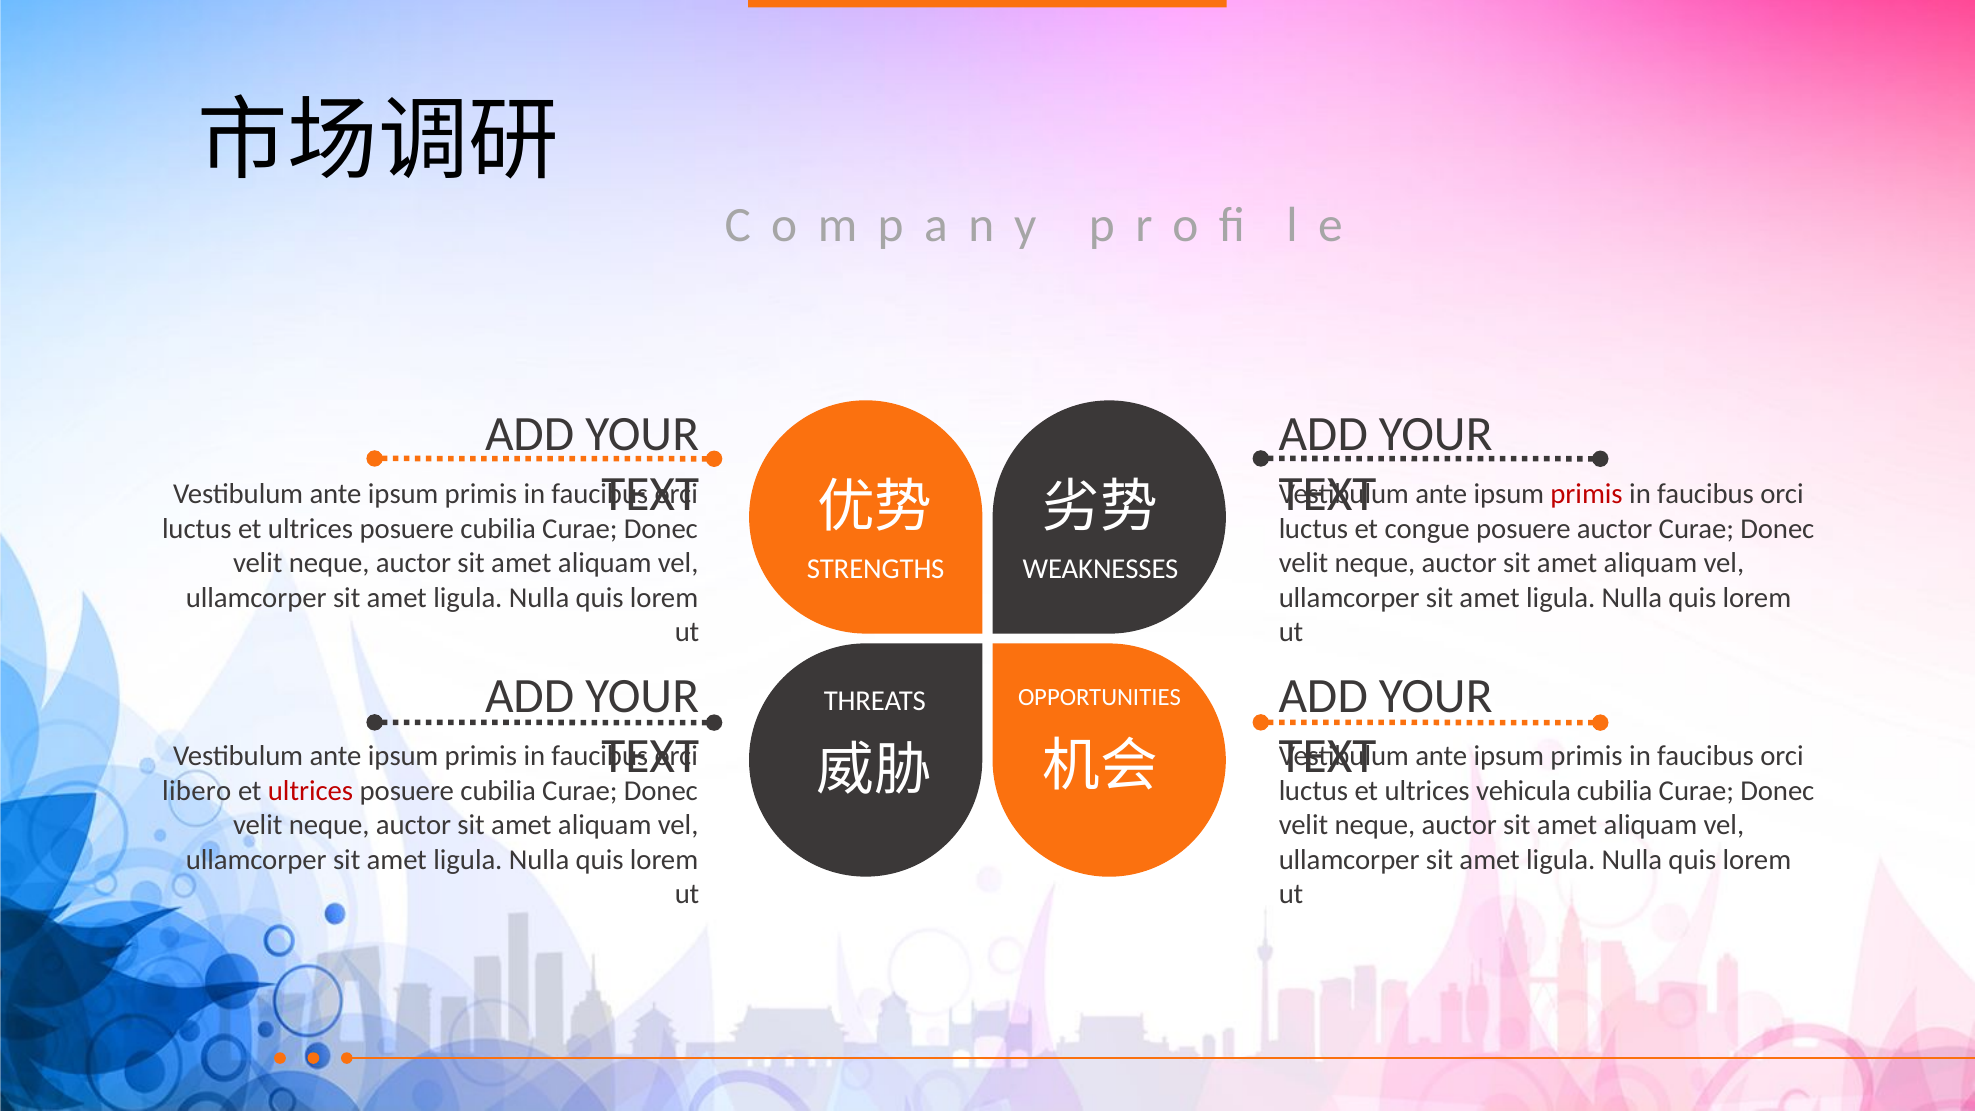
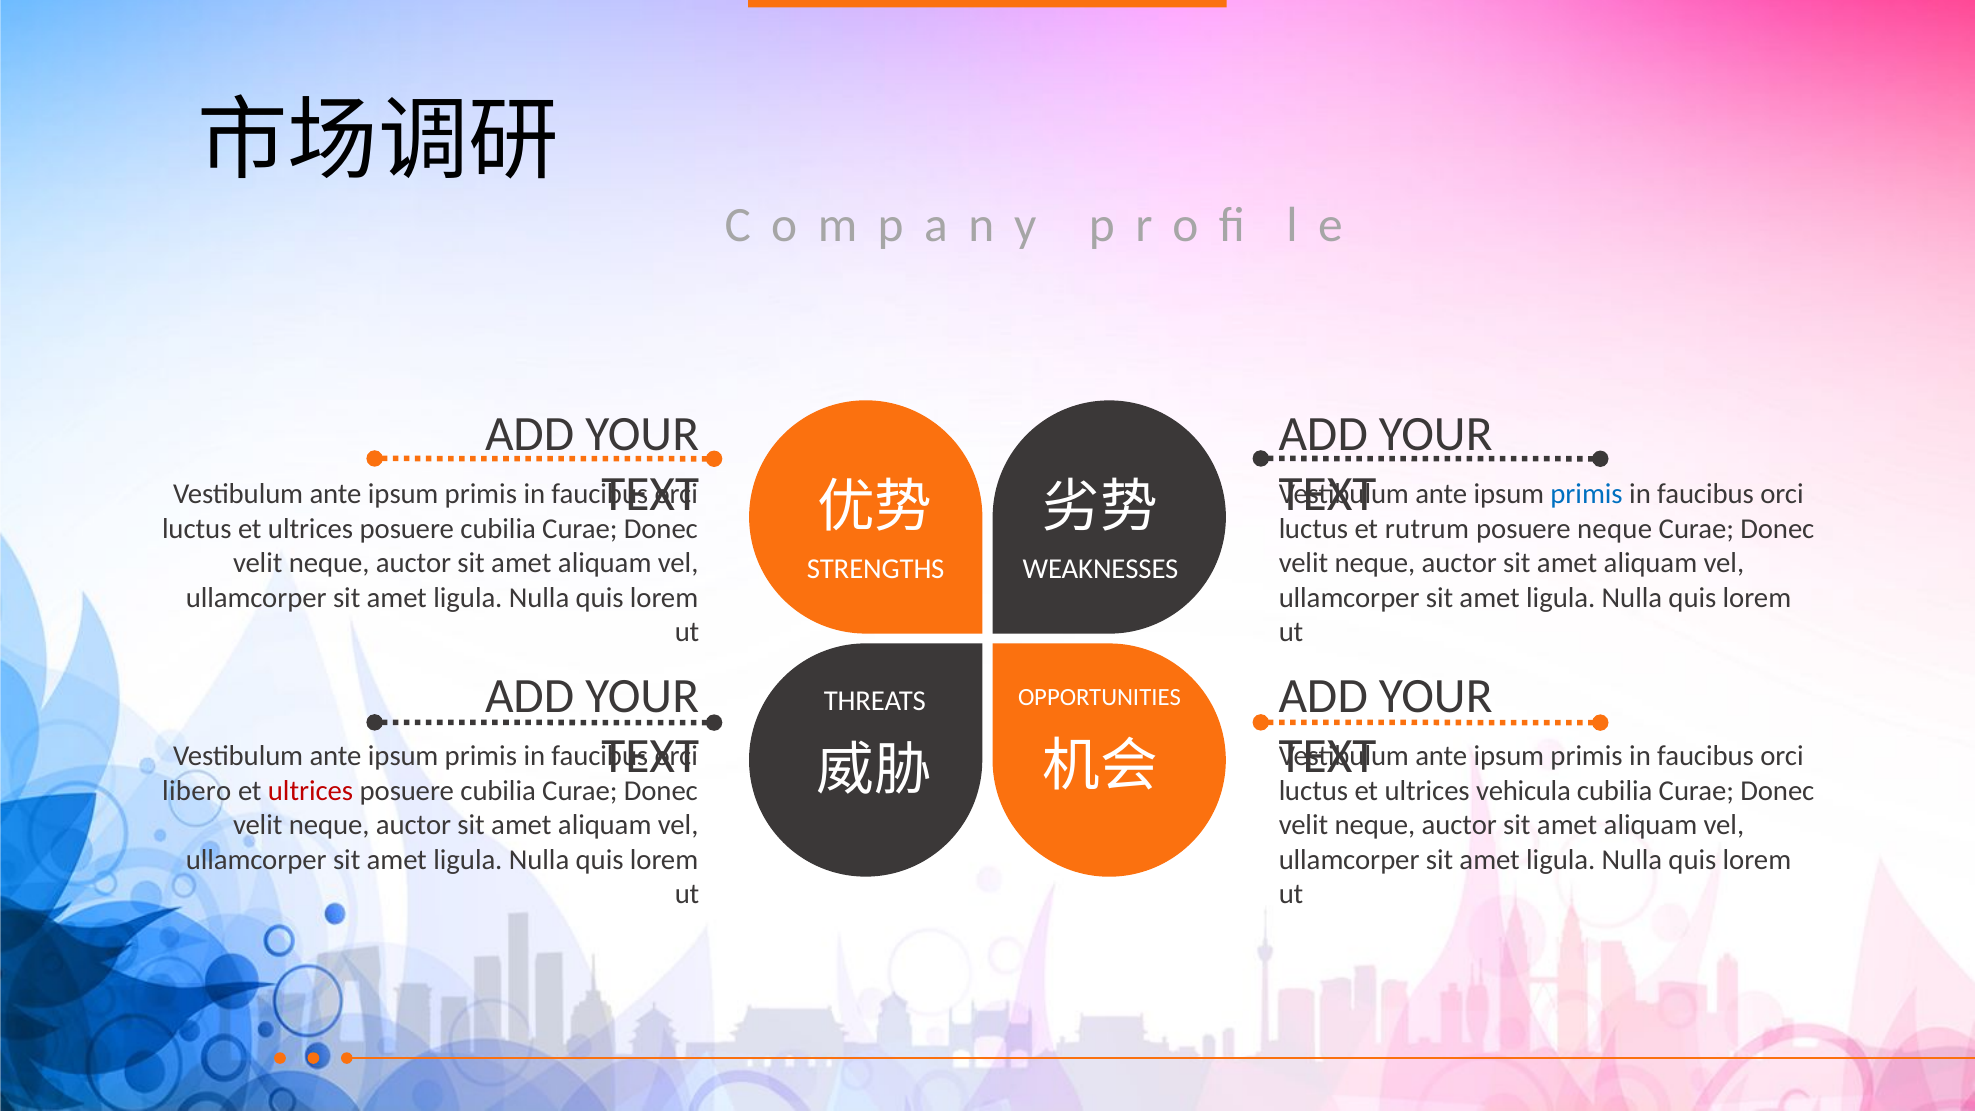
primis at (1587, 494) colour: red -> blue
congue: congue -> rutrum
posuere auctor: auctor -> neque
